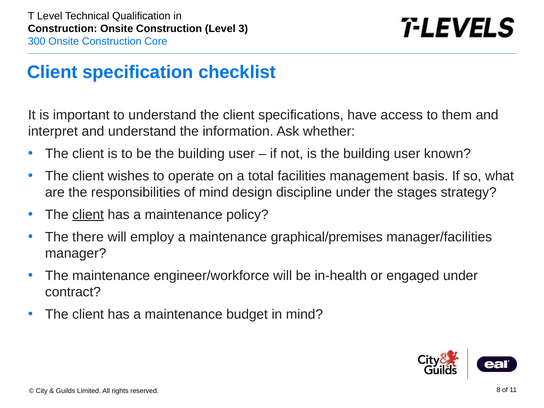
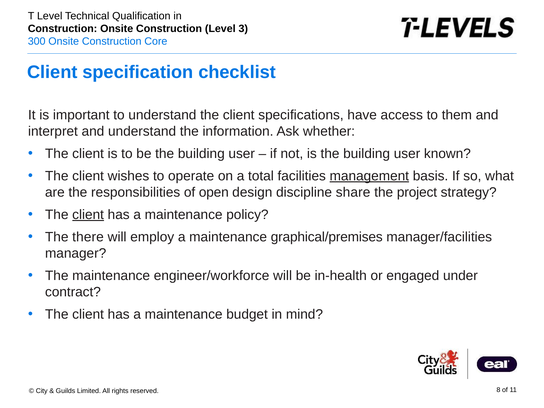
management underline: none -> present
of mind: mind -> open
discipline under: under -> share
stages: stages -> project
